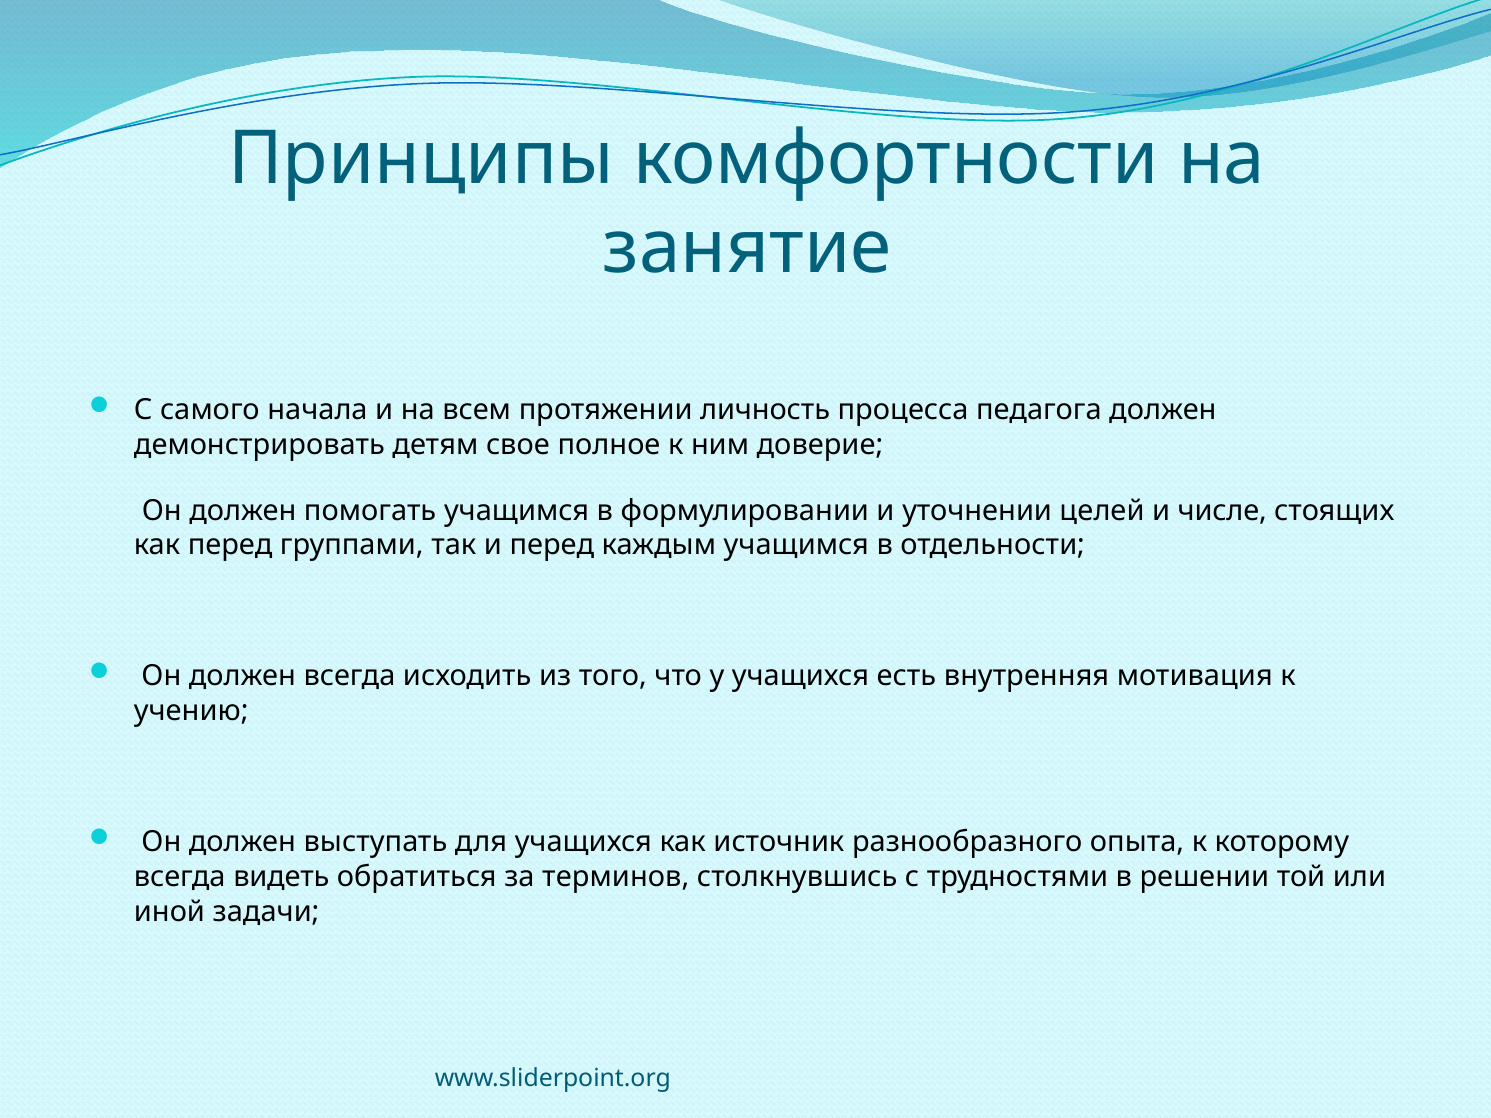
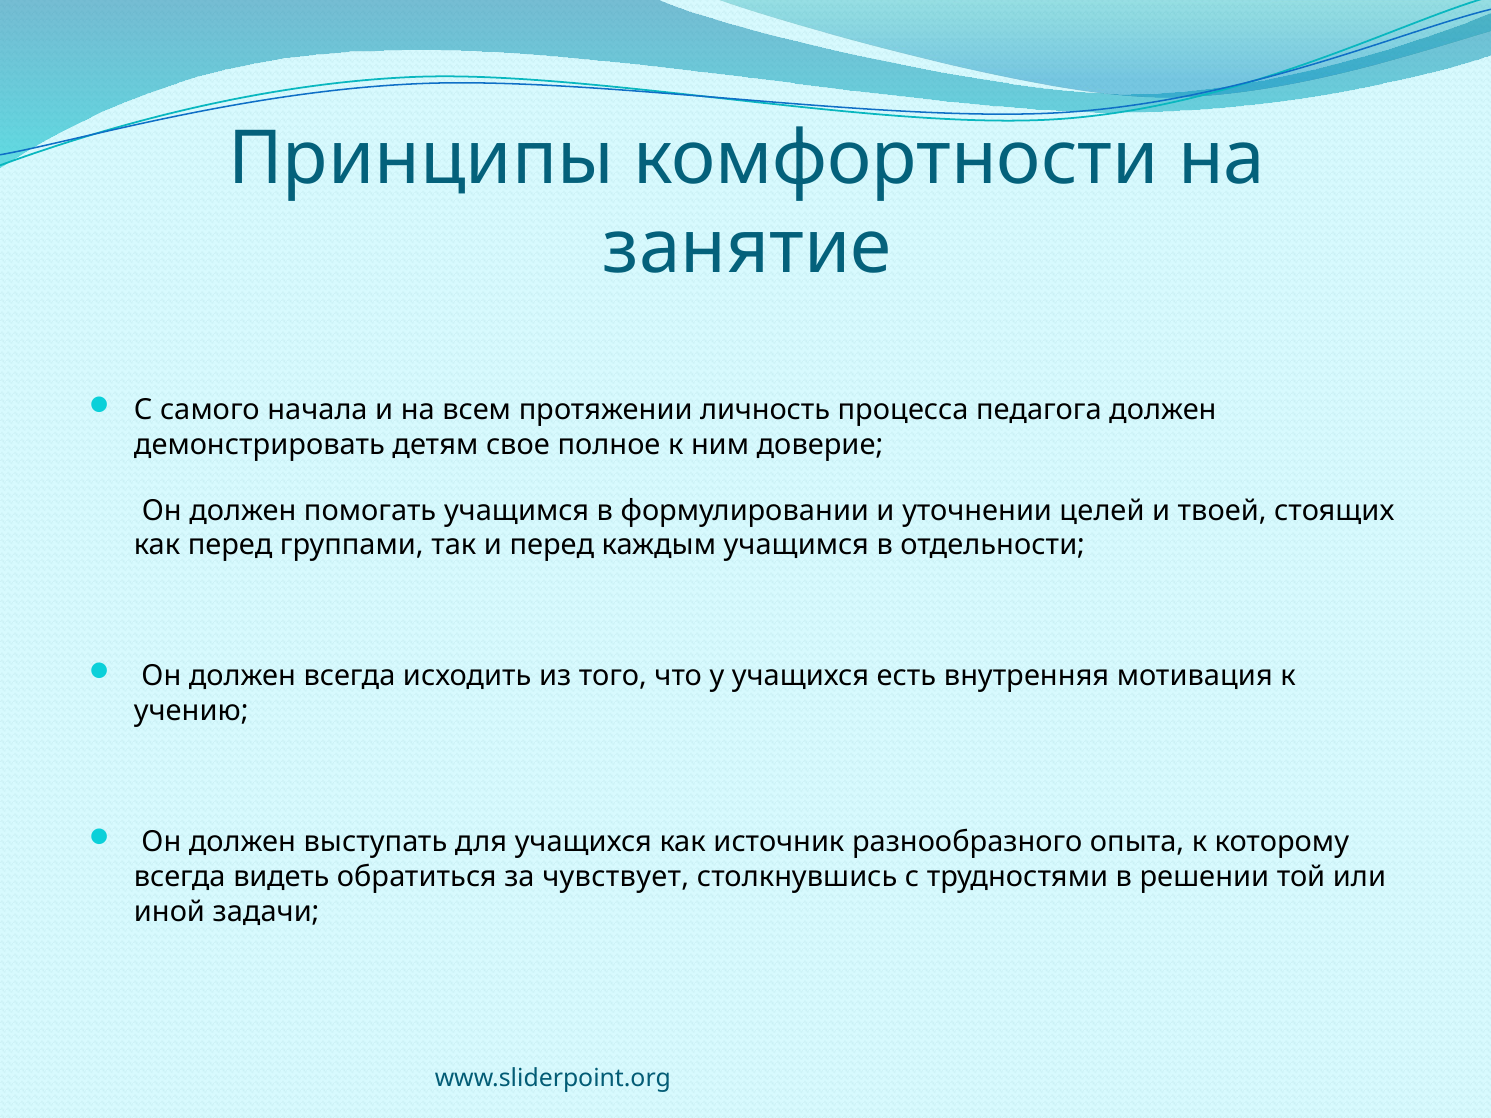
числе: числе -> твоей
терминов: терминов -> чувствует
